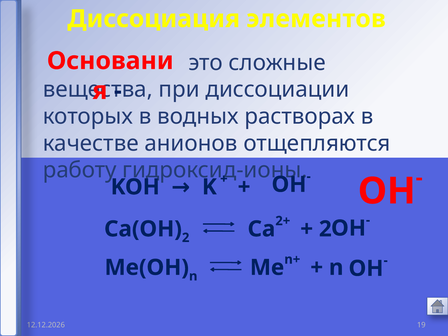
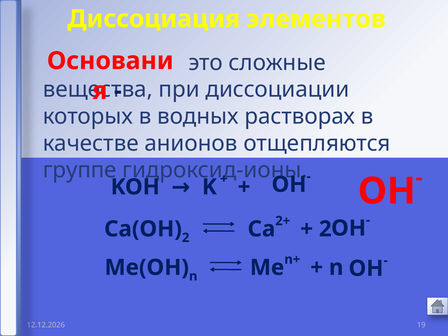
работу: работу -> группе
